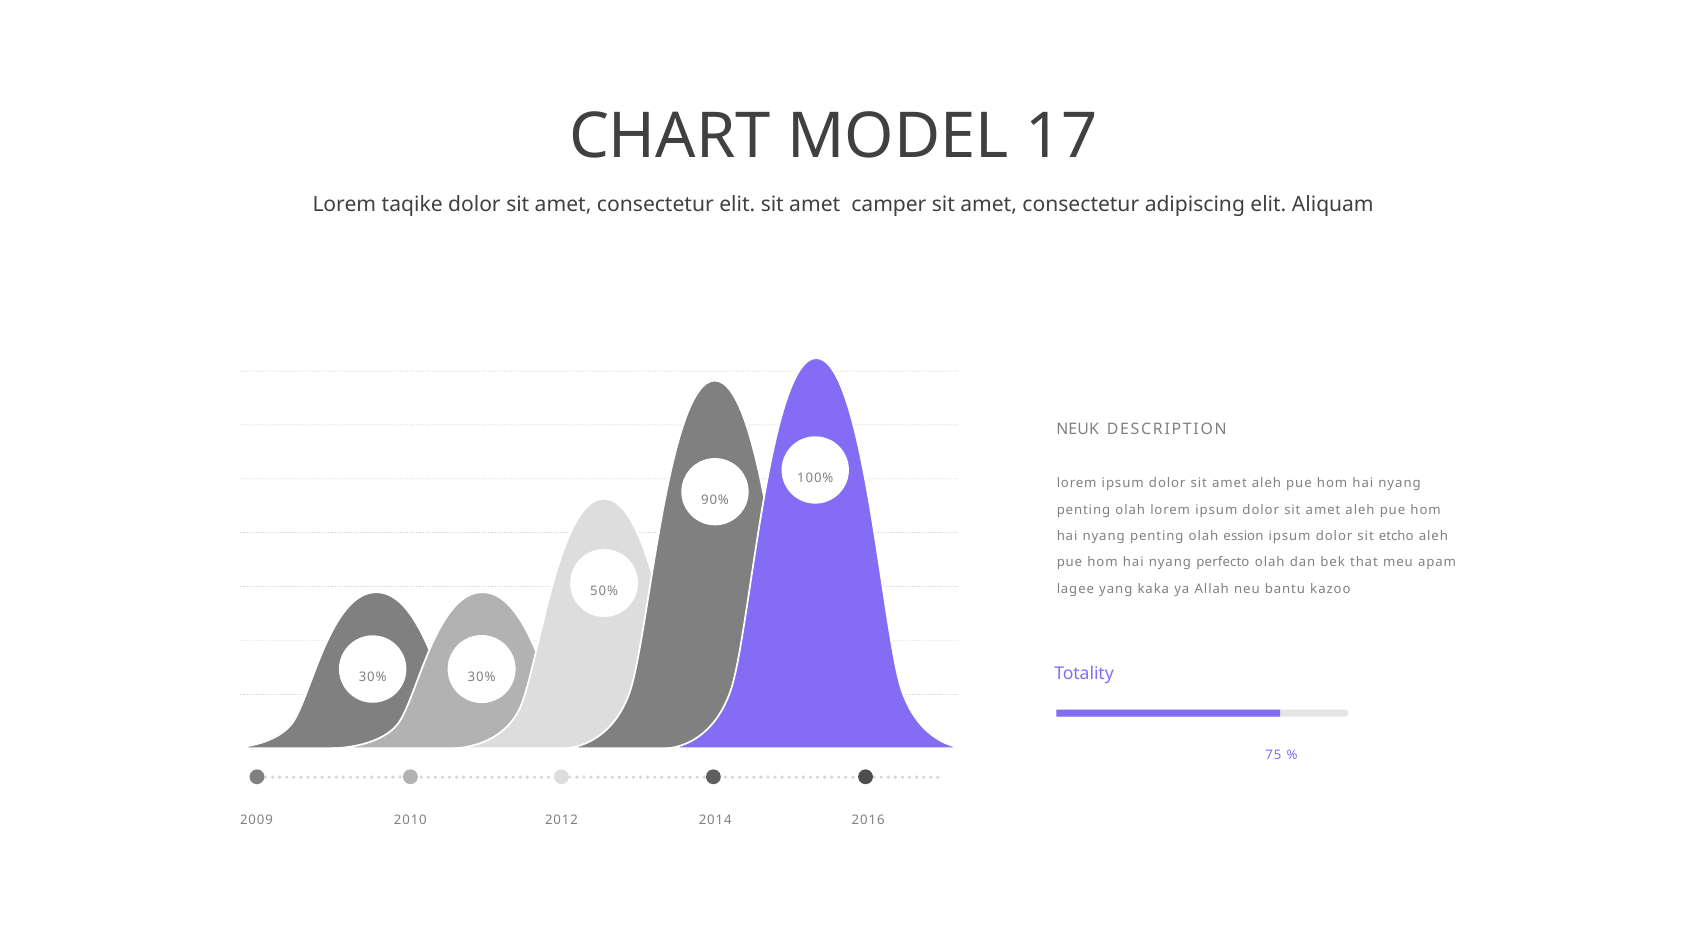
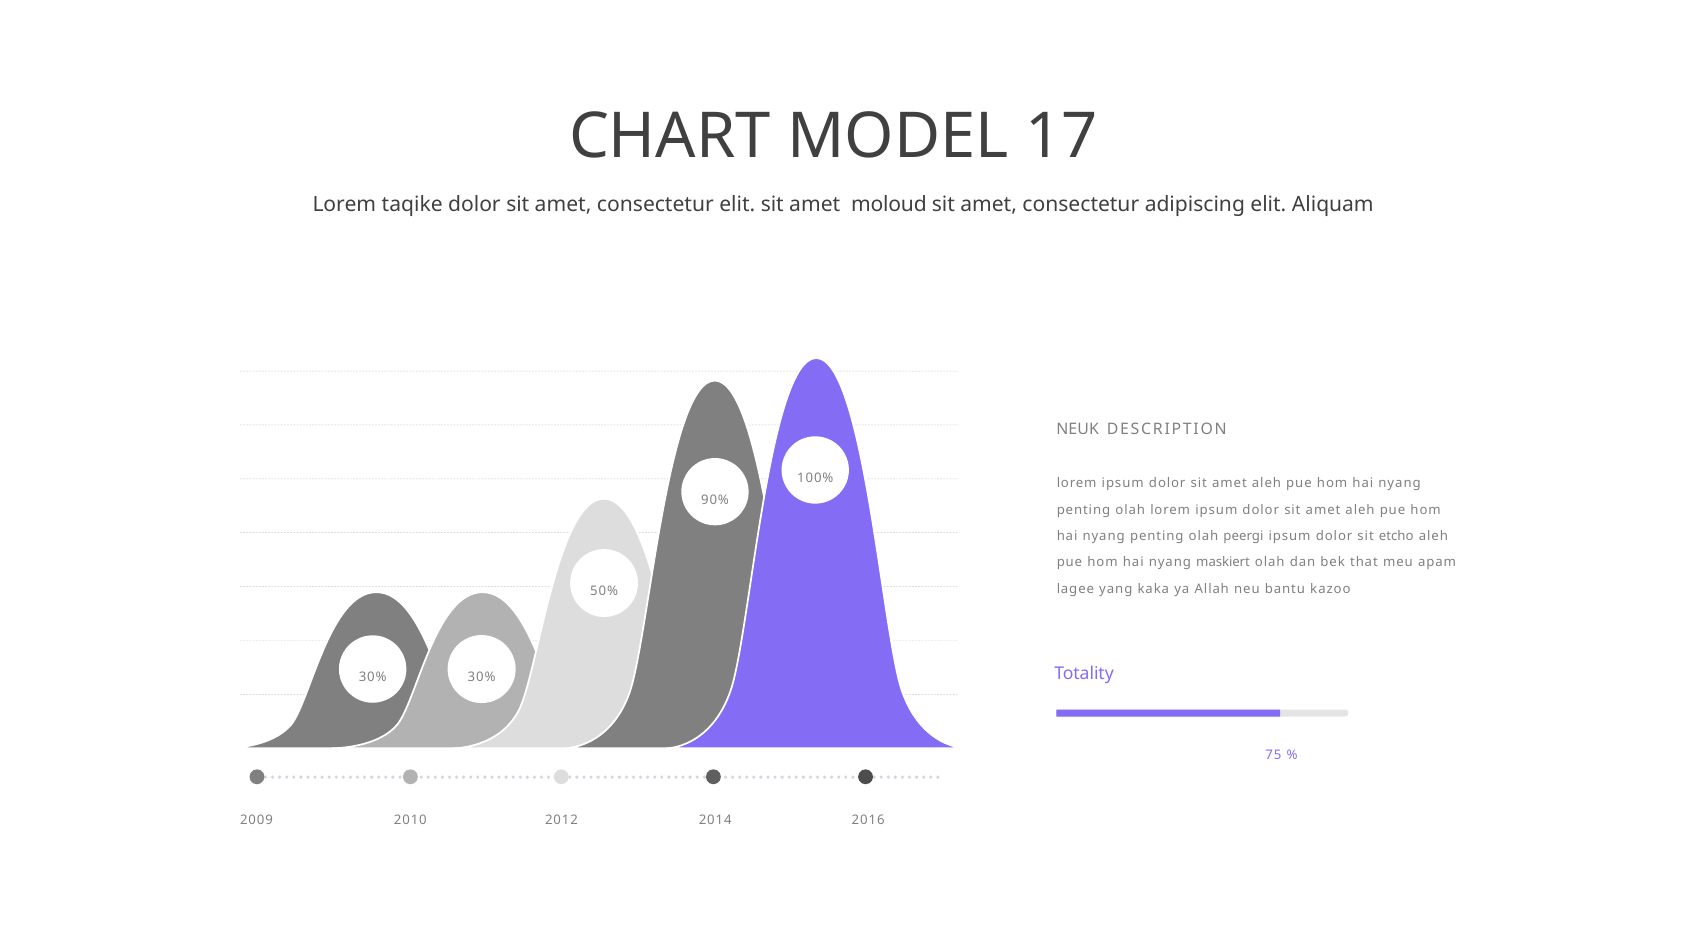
camper: camper -> moloud
ession: ession -> peergi
perfecto: perfecto -> maskiert
